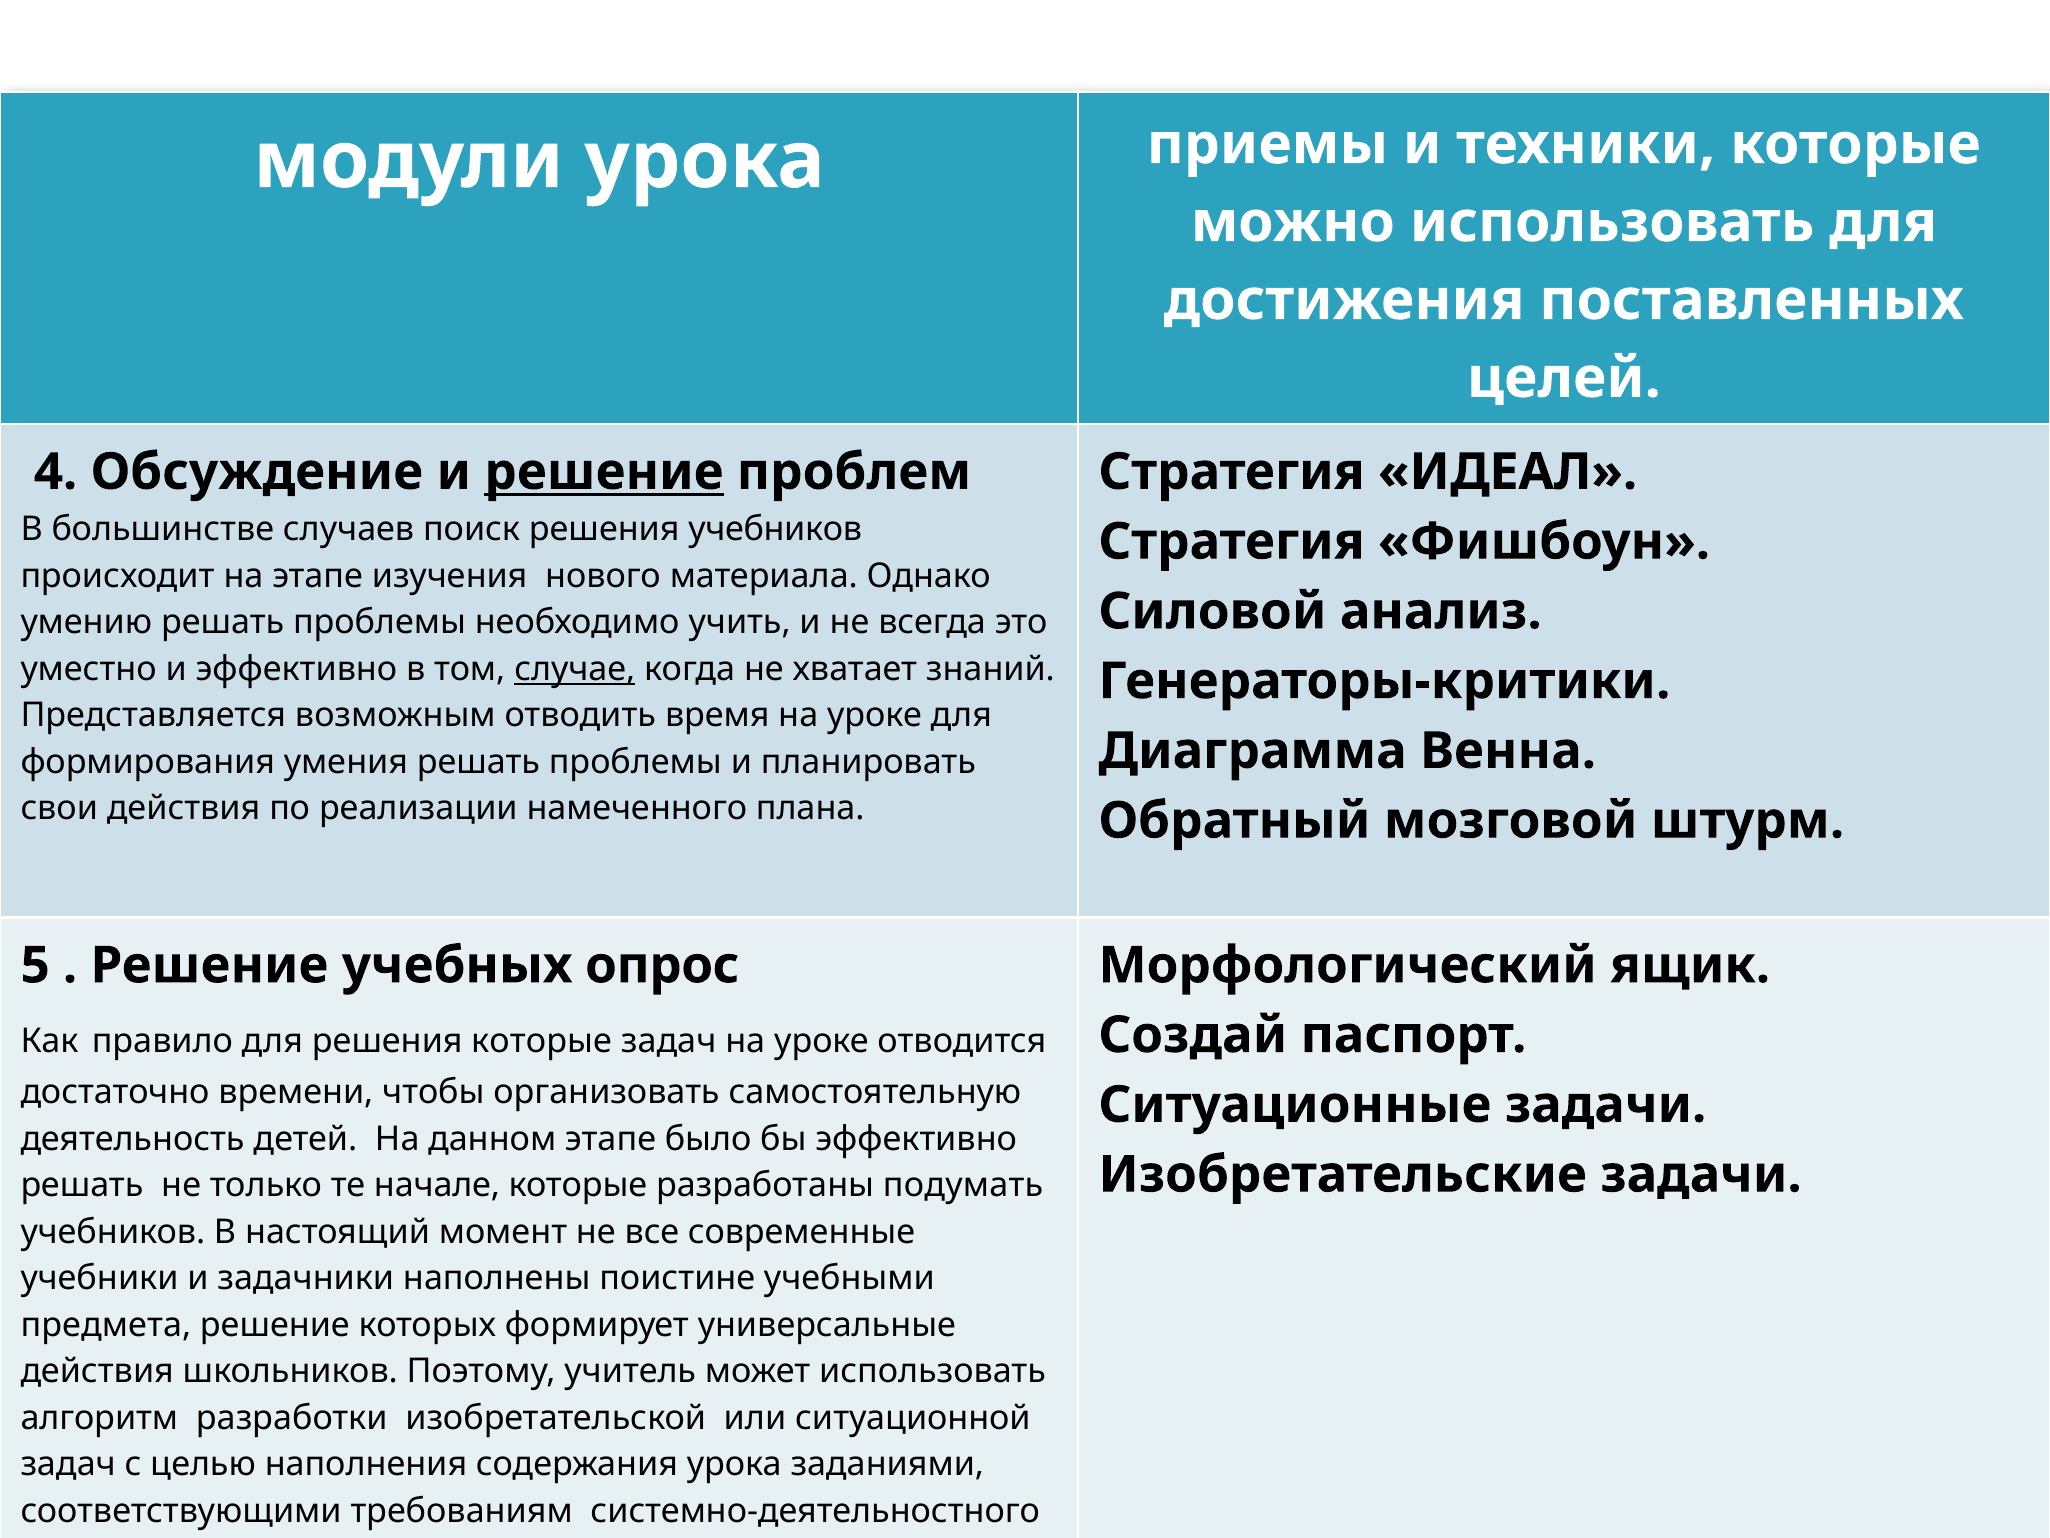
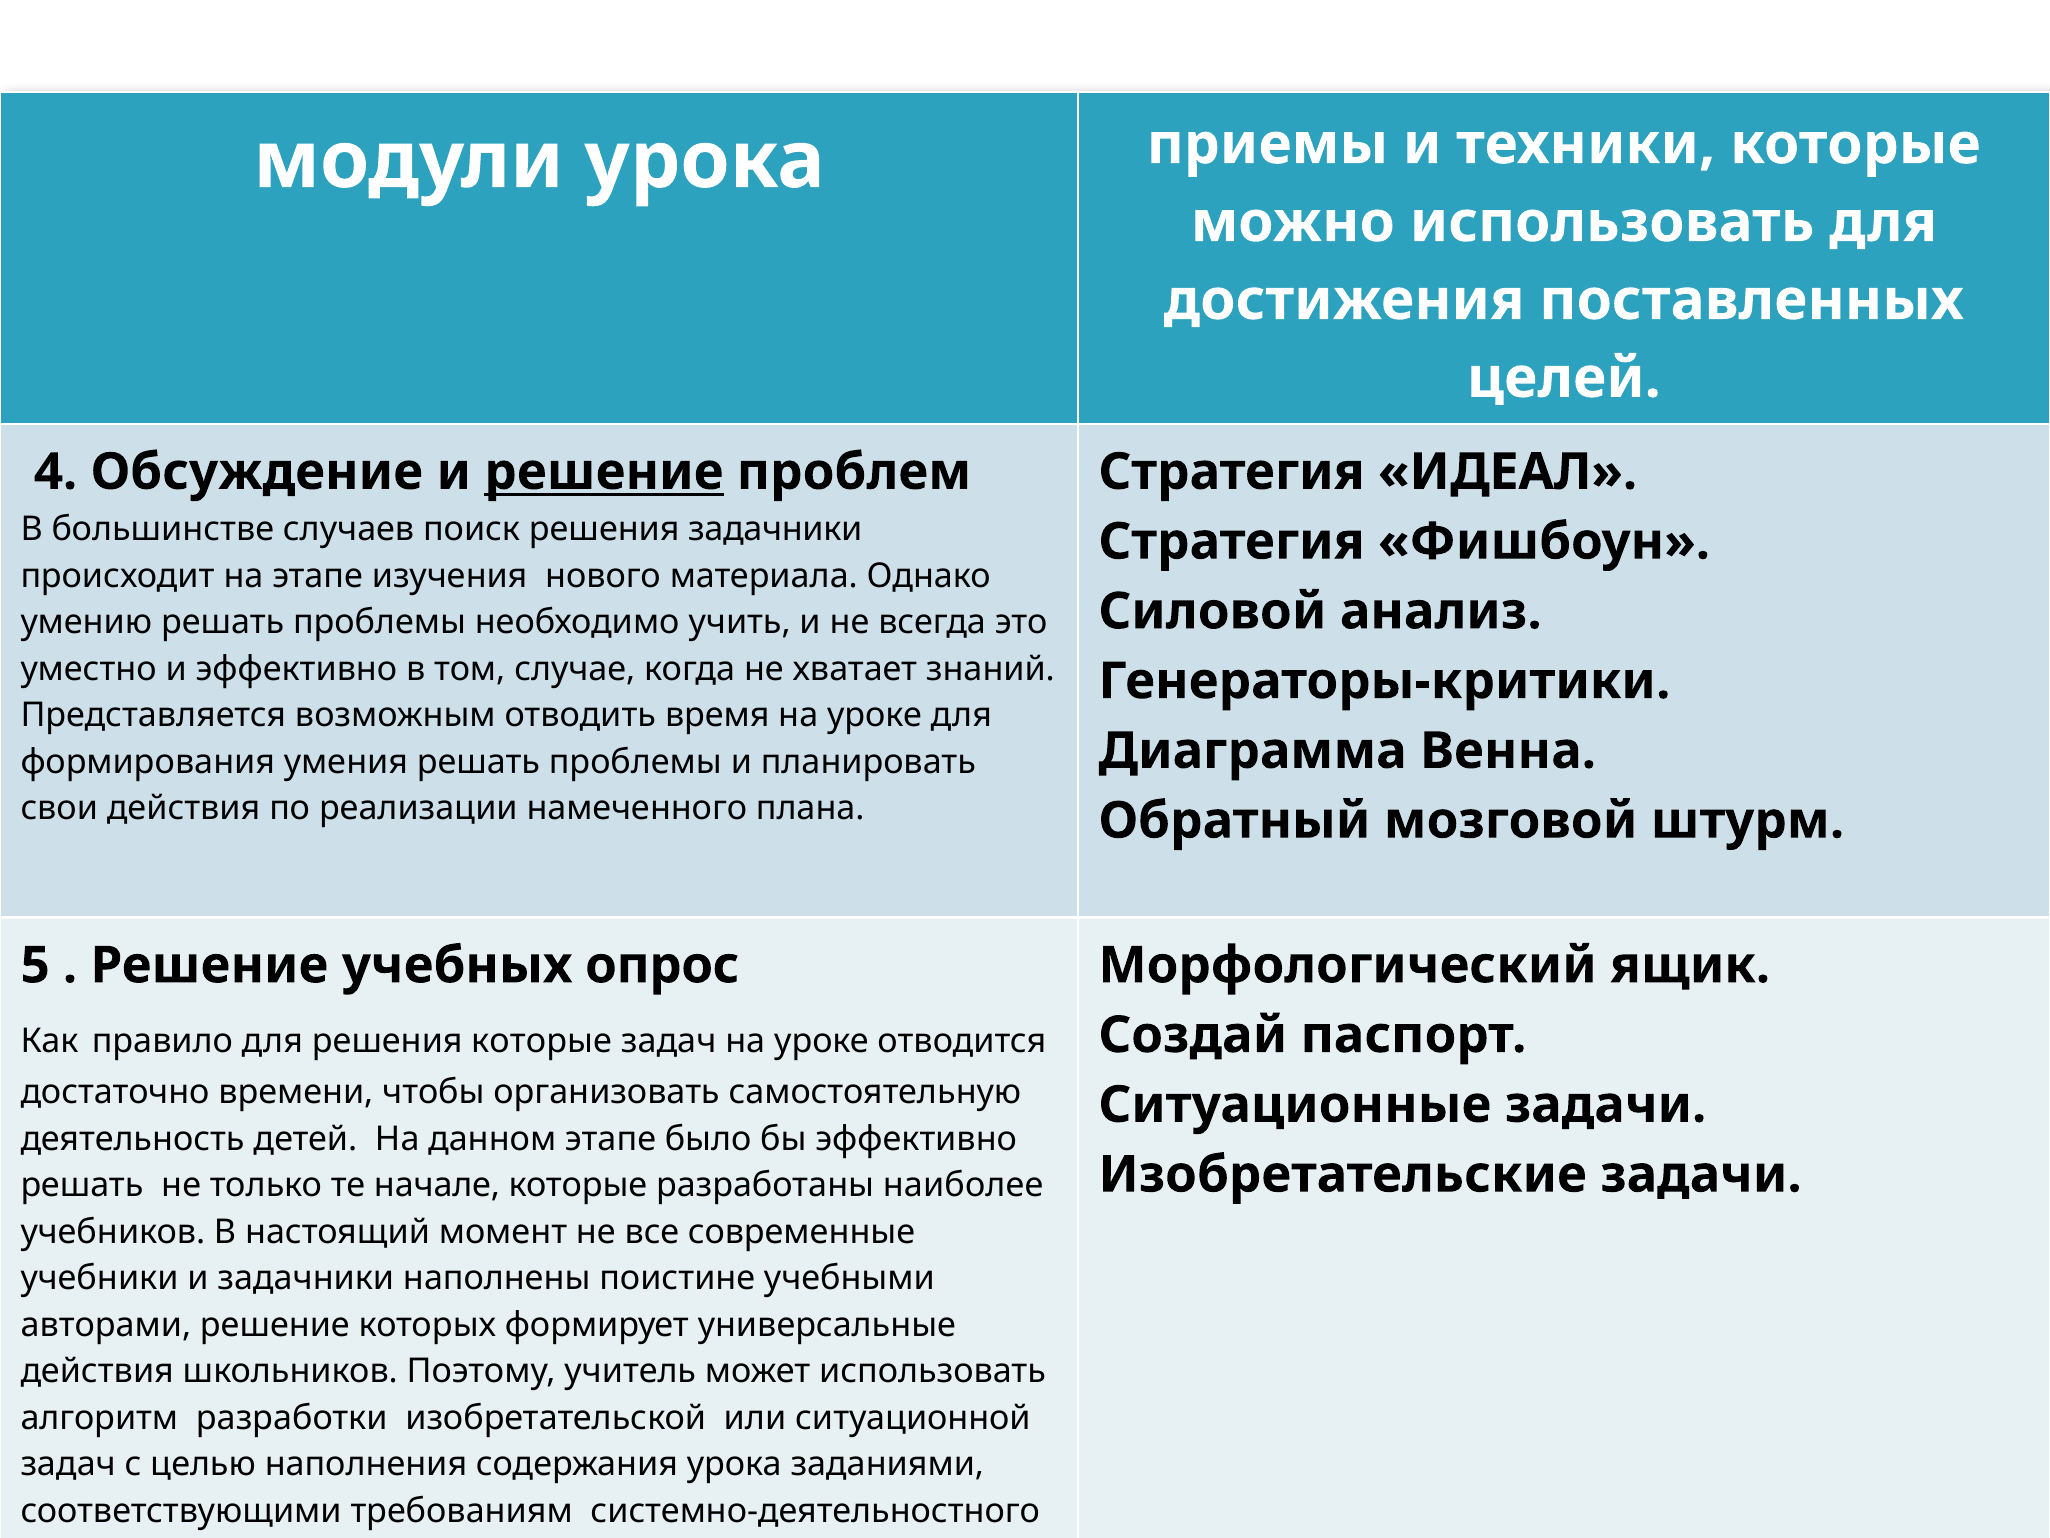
решения учебников: учебников -> задачники
случае underline: present -> none
подумать: подумать -> наиболее
предмета: предмета -> авторами
